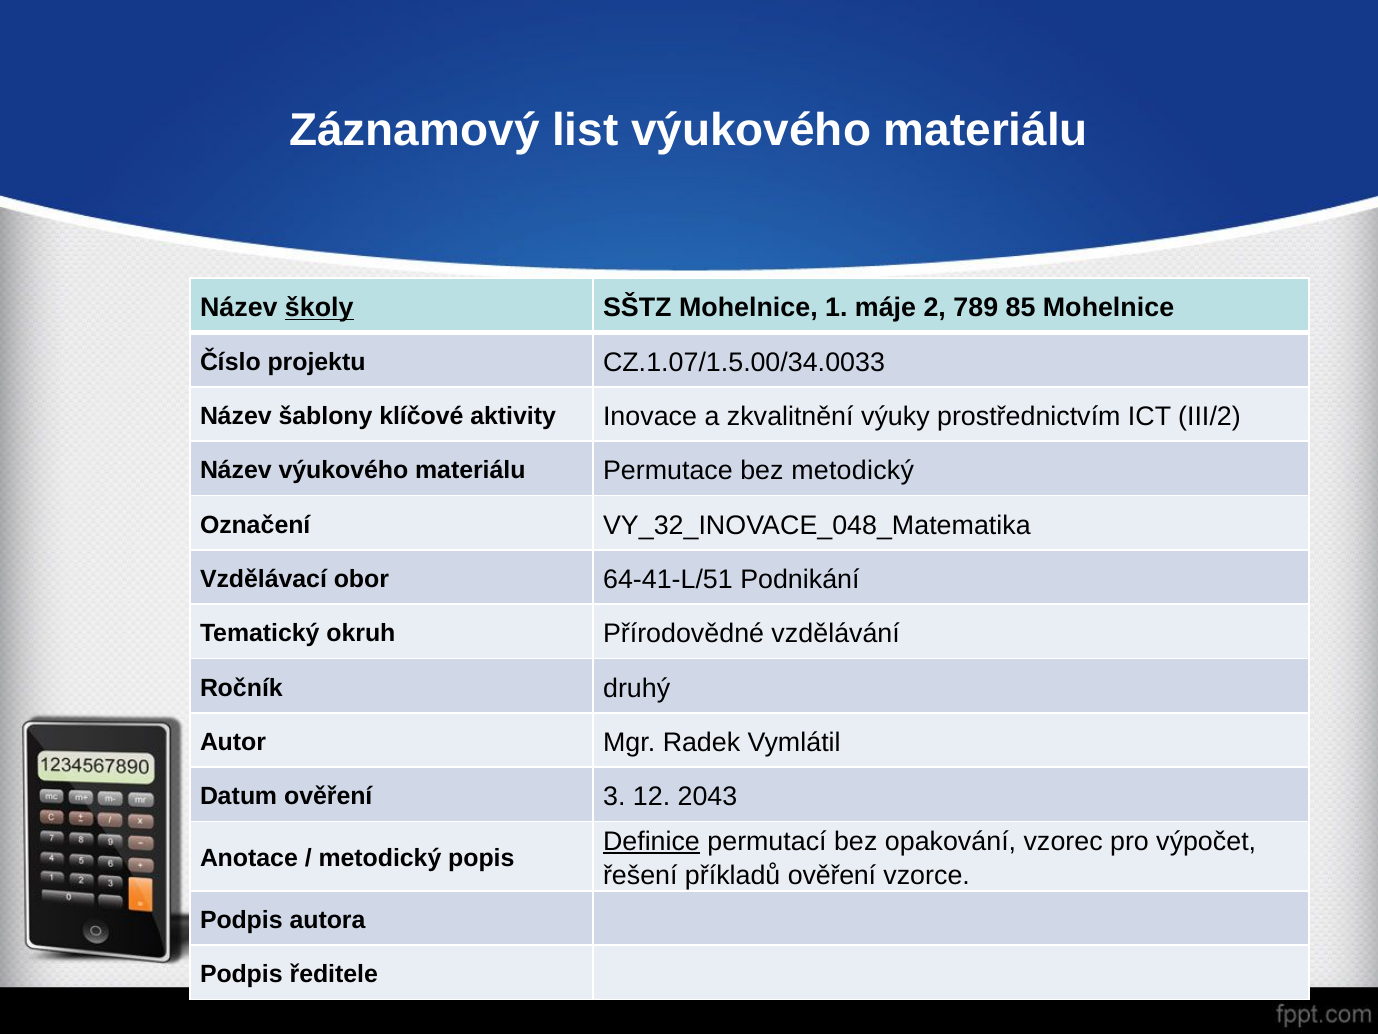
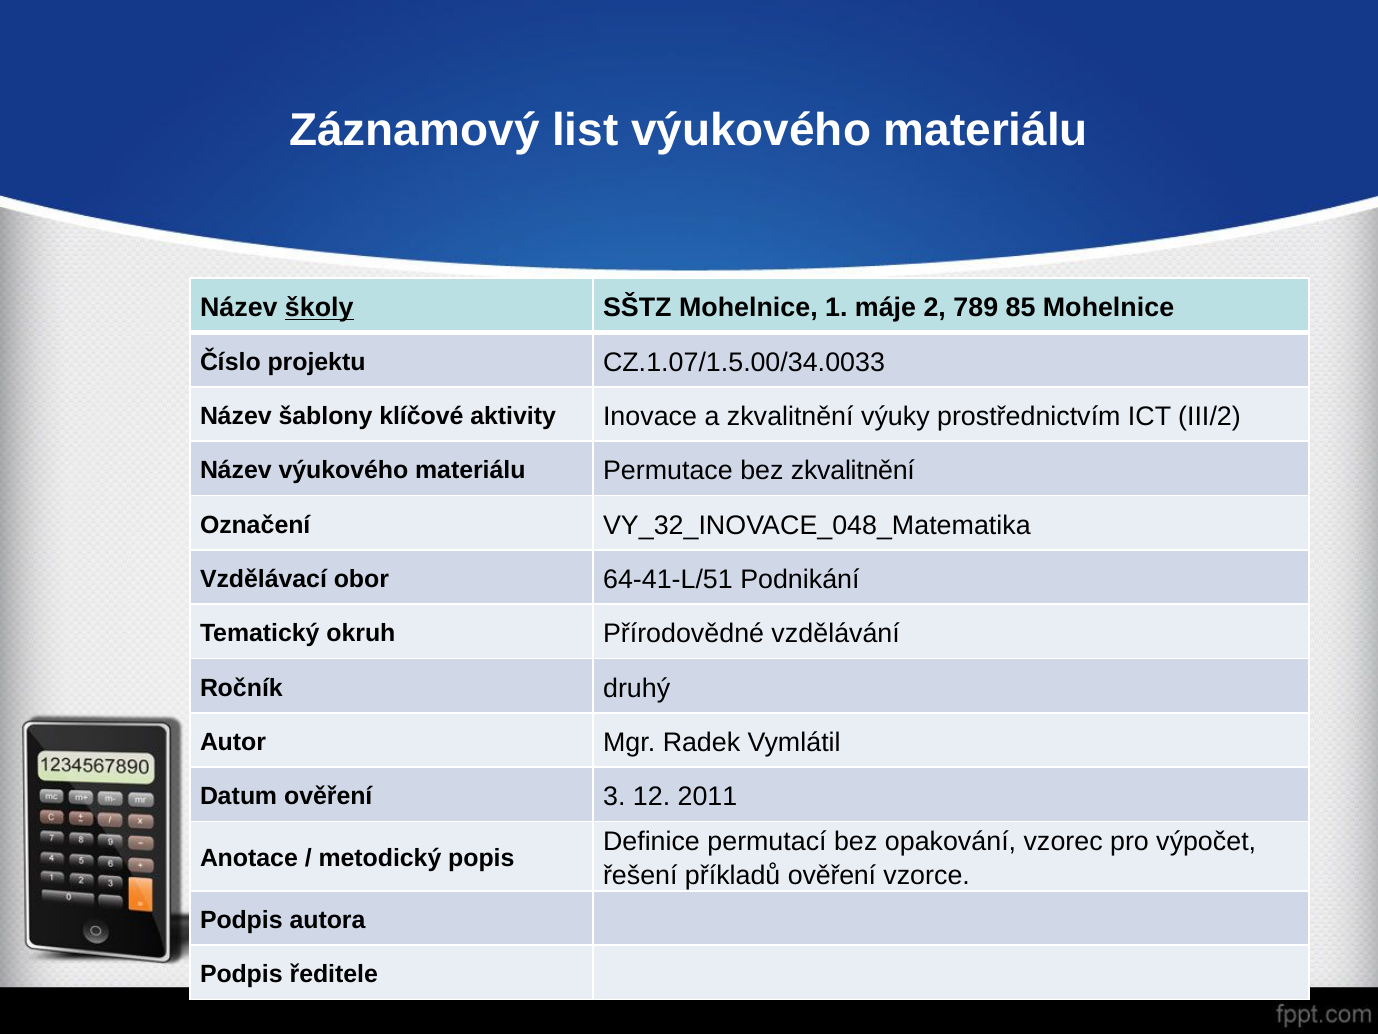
bez metodický: metodický -> zkvalitnění
2043: 2043 -> 2011
Definice underline: present -> none
